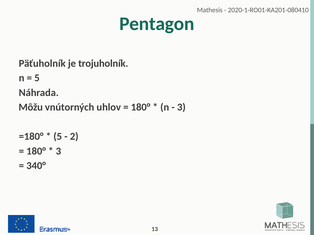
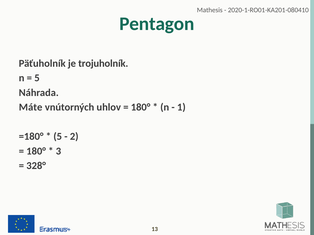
Môžu: Môžu -> Máte
3 at (181, 107): 3 -> 1
340°: 340° -> 328°
